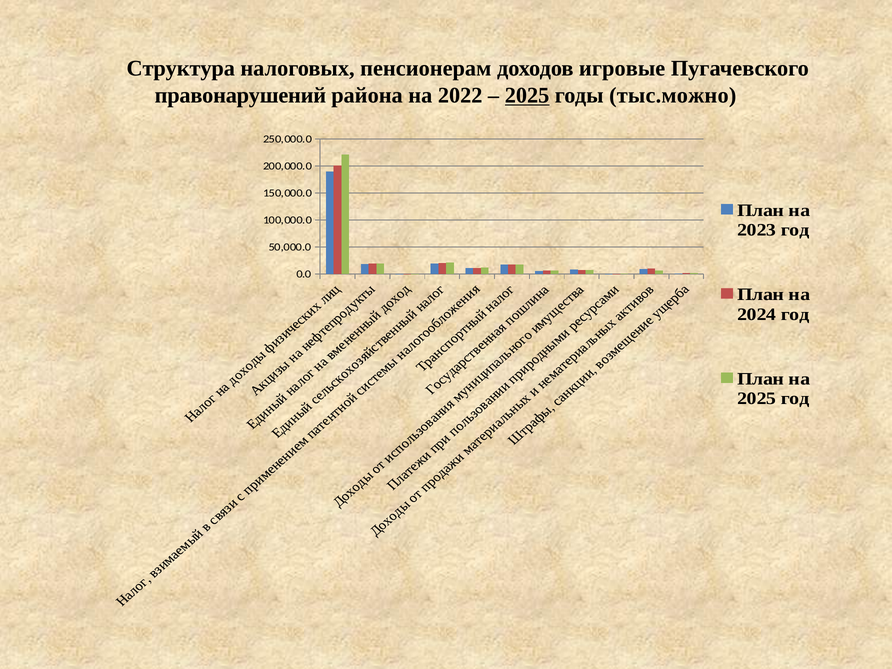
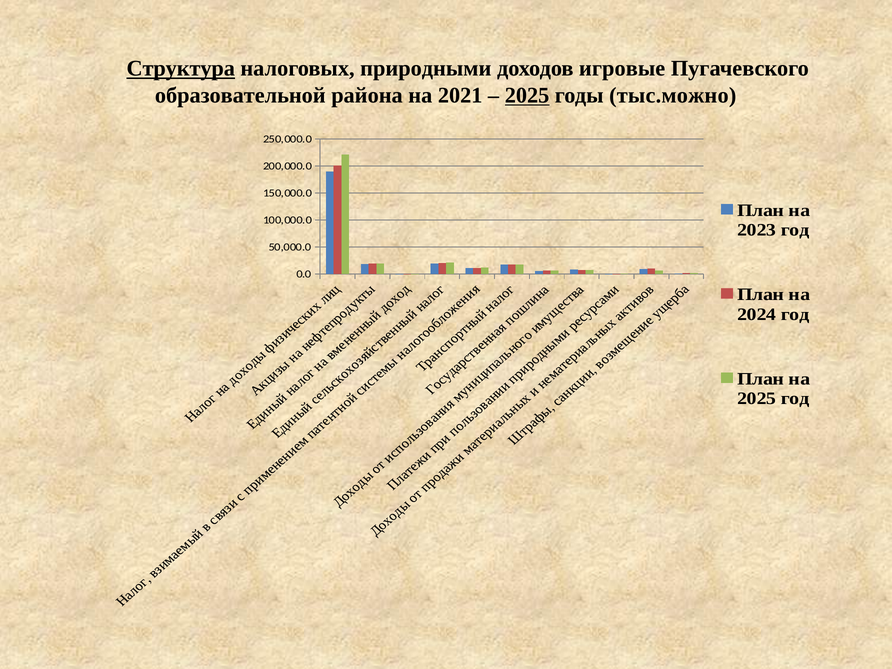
Структура underline: none -> present
пенсионерам: пенсионерам -> природными
правонарушений: правонарушений -> образовательной
2022: 2022 -> 2021
